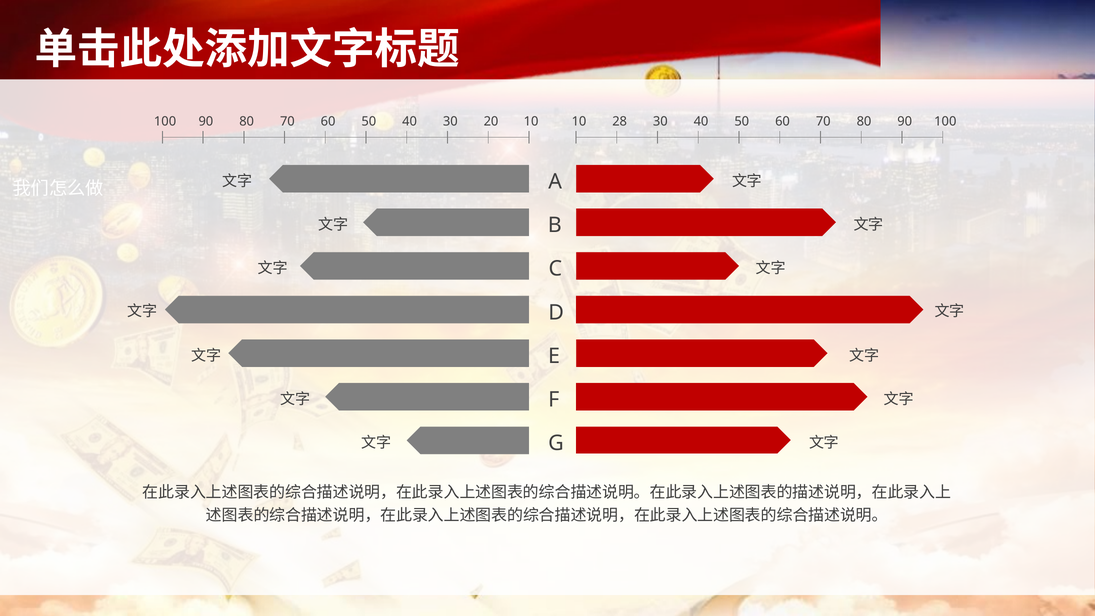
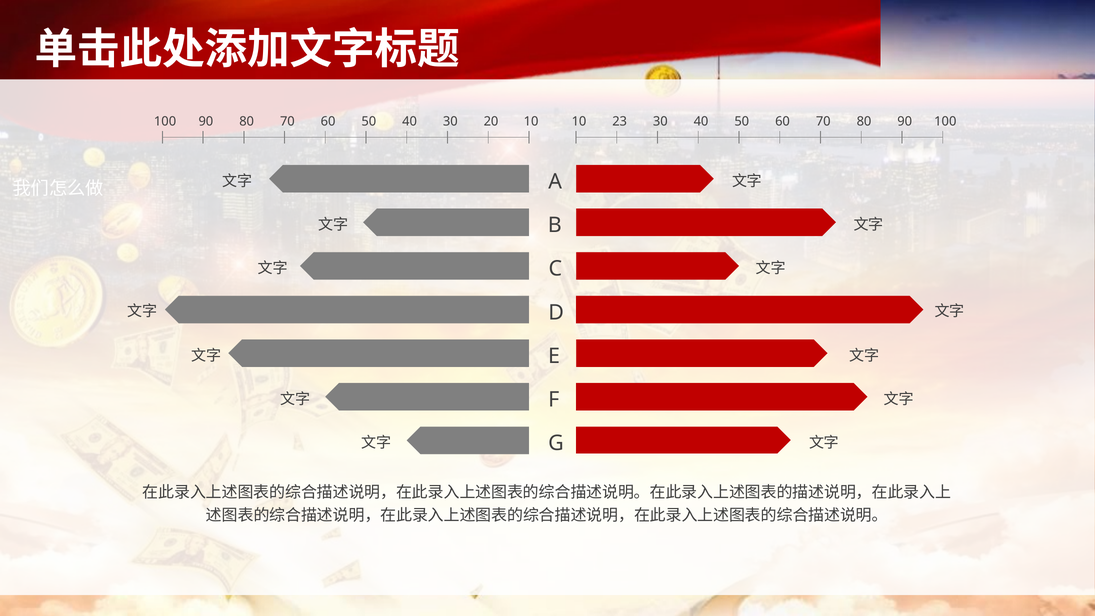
28: 28 -> 23
